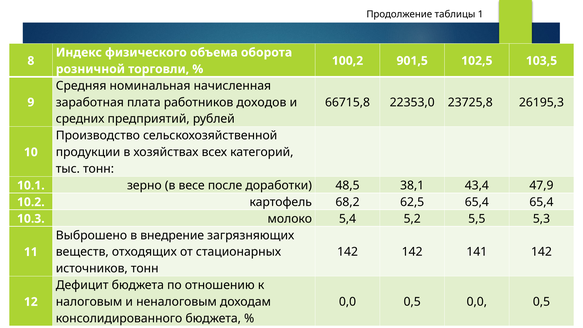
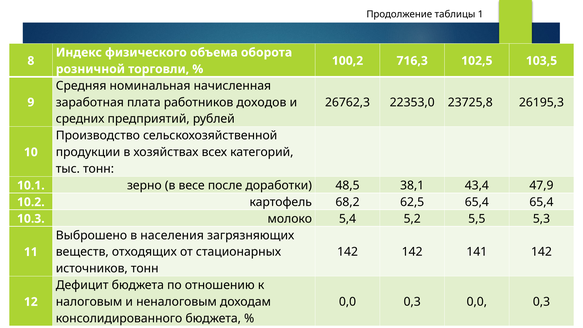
901,5: 901,5 -> 716,3
66715,8: 66715,8 -> 26762,3
внедрение: внедрение -> населения
0,5 at (412, 302): 0,5 -> 0,3
0,5 at (541, 302): 0,5 -> 0,3
